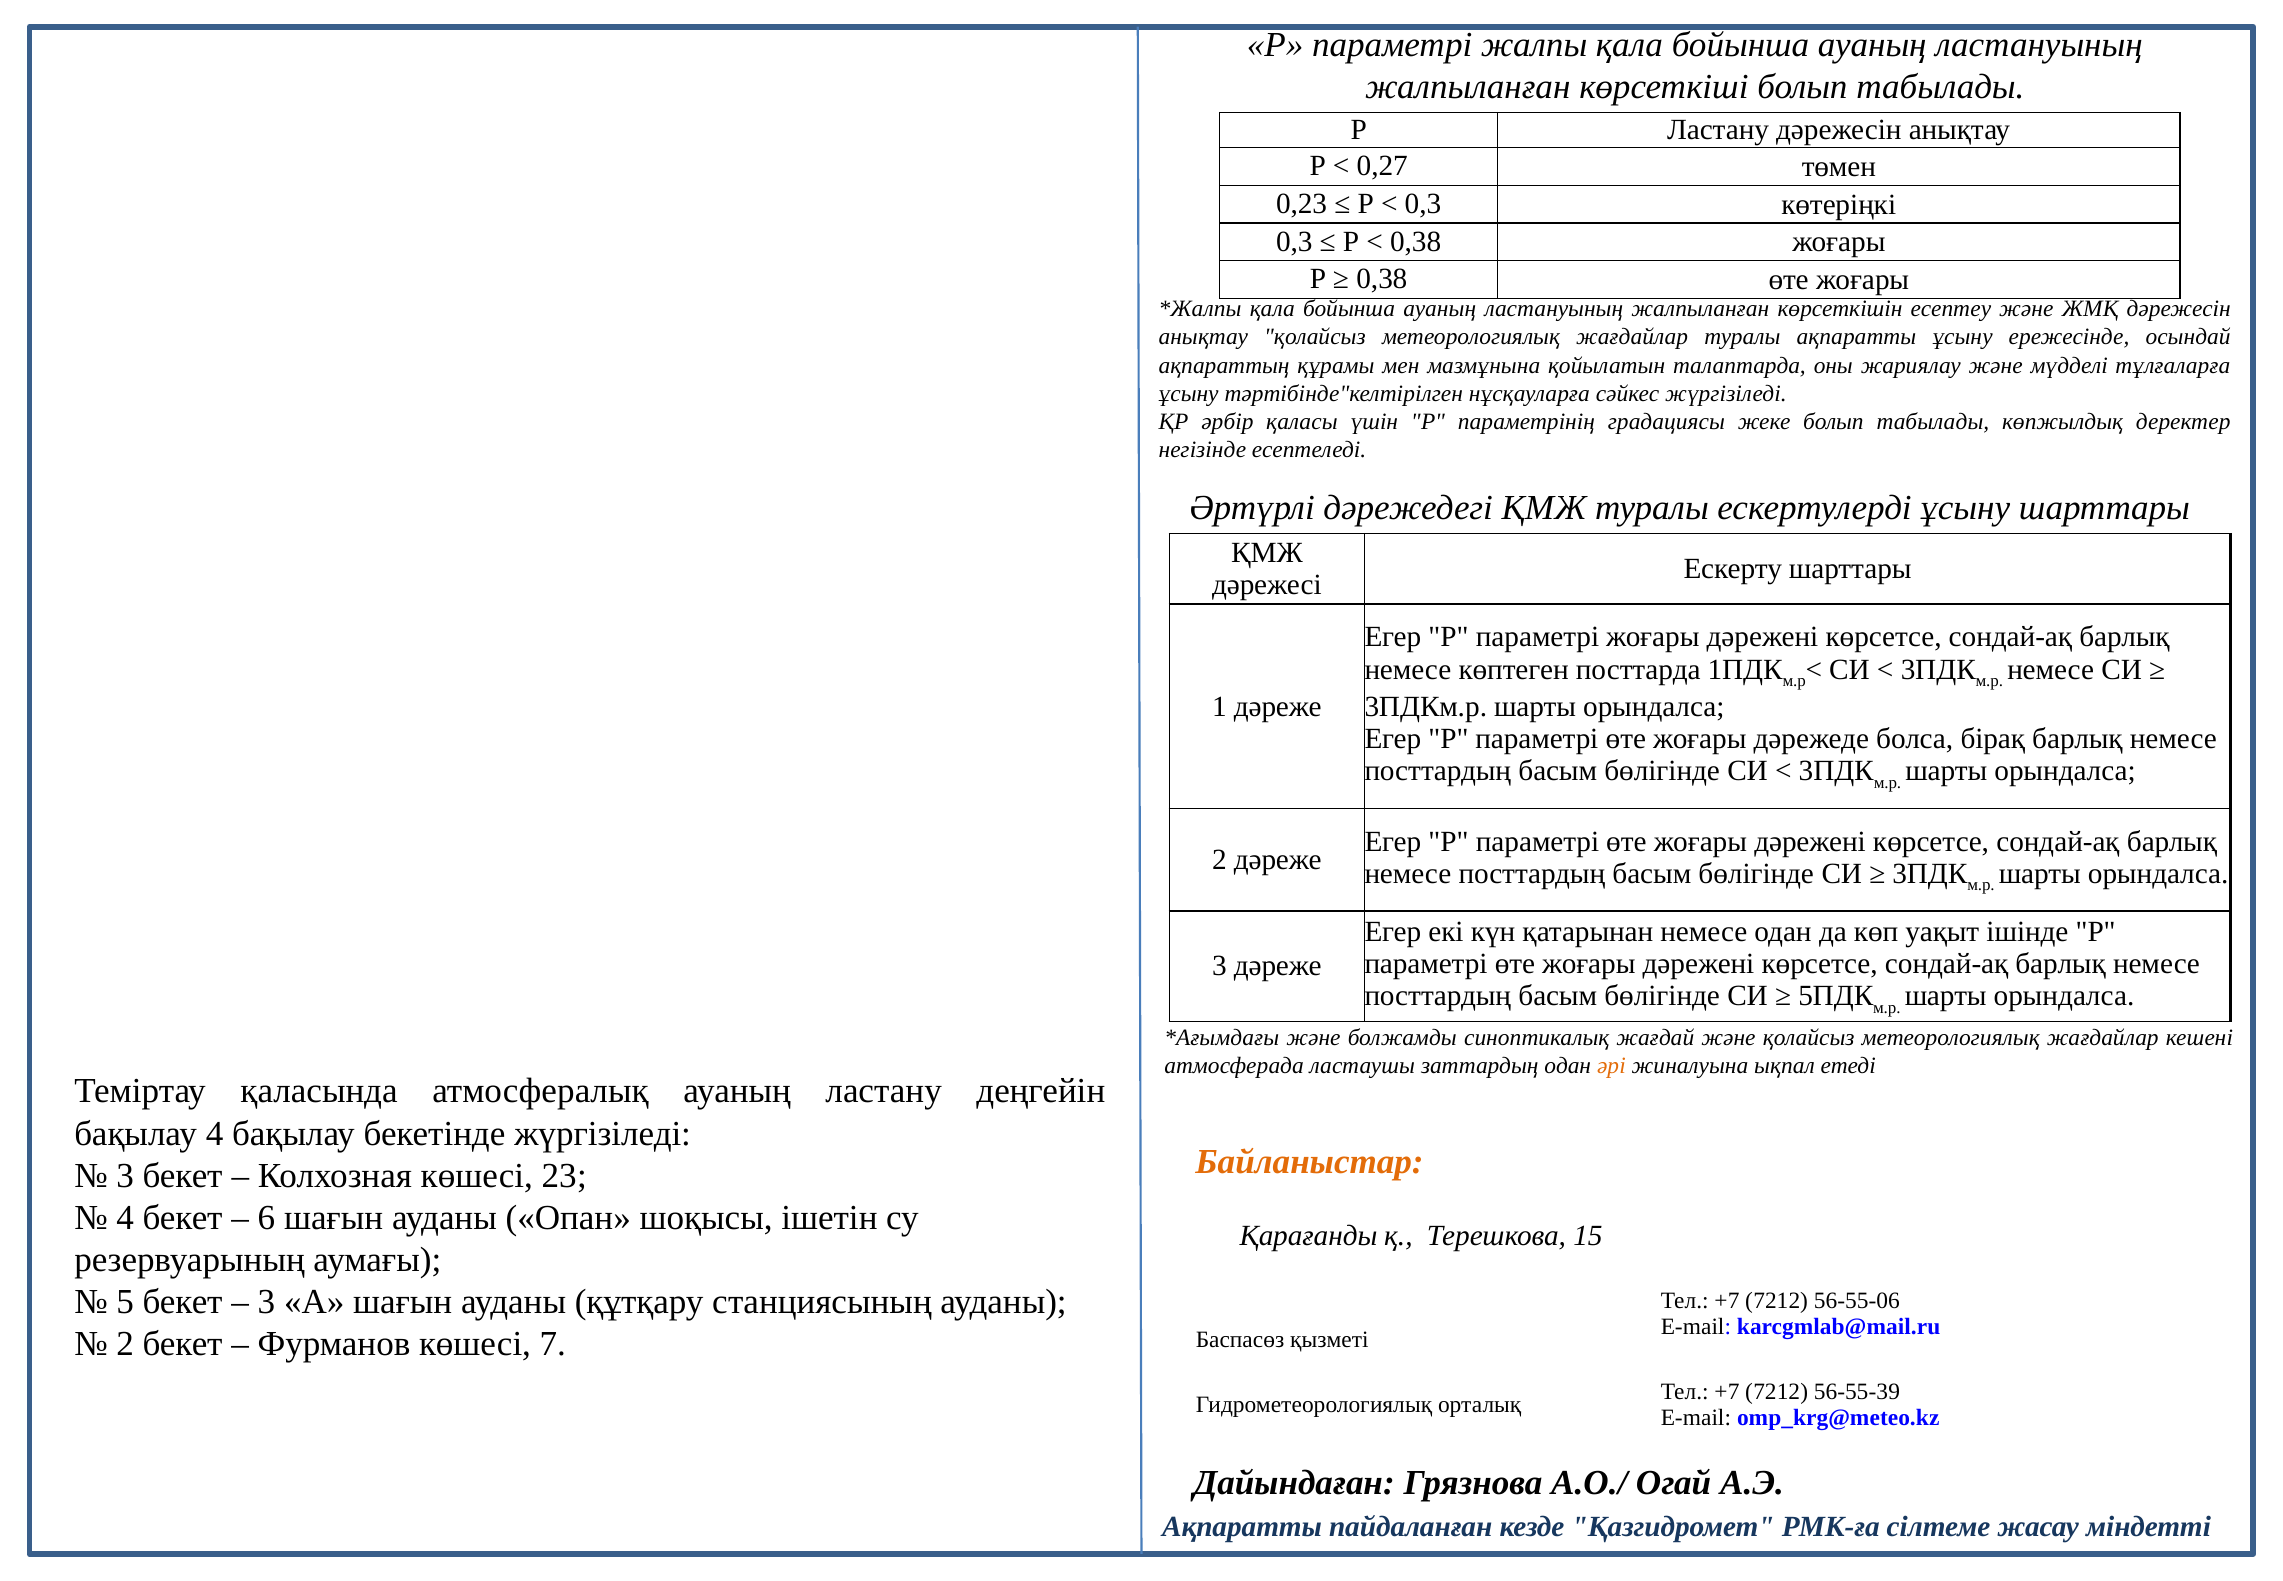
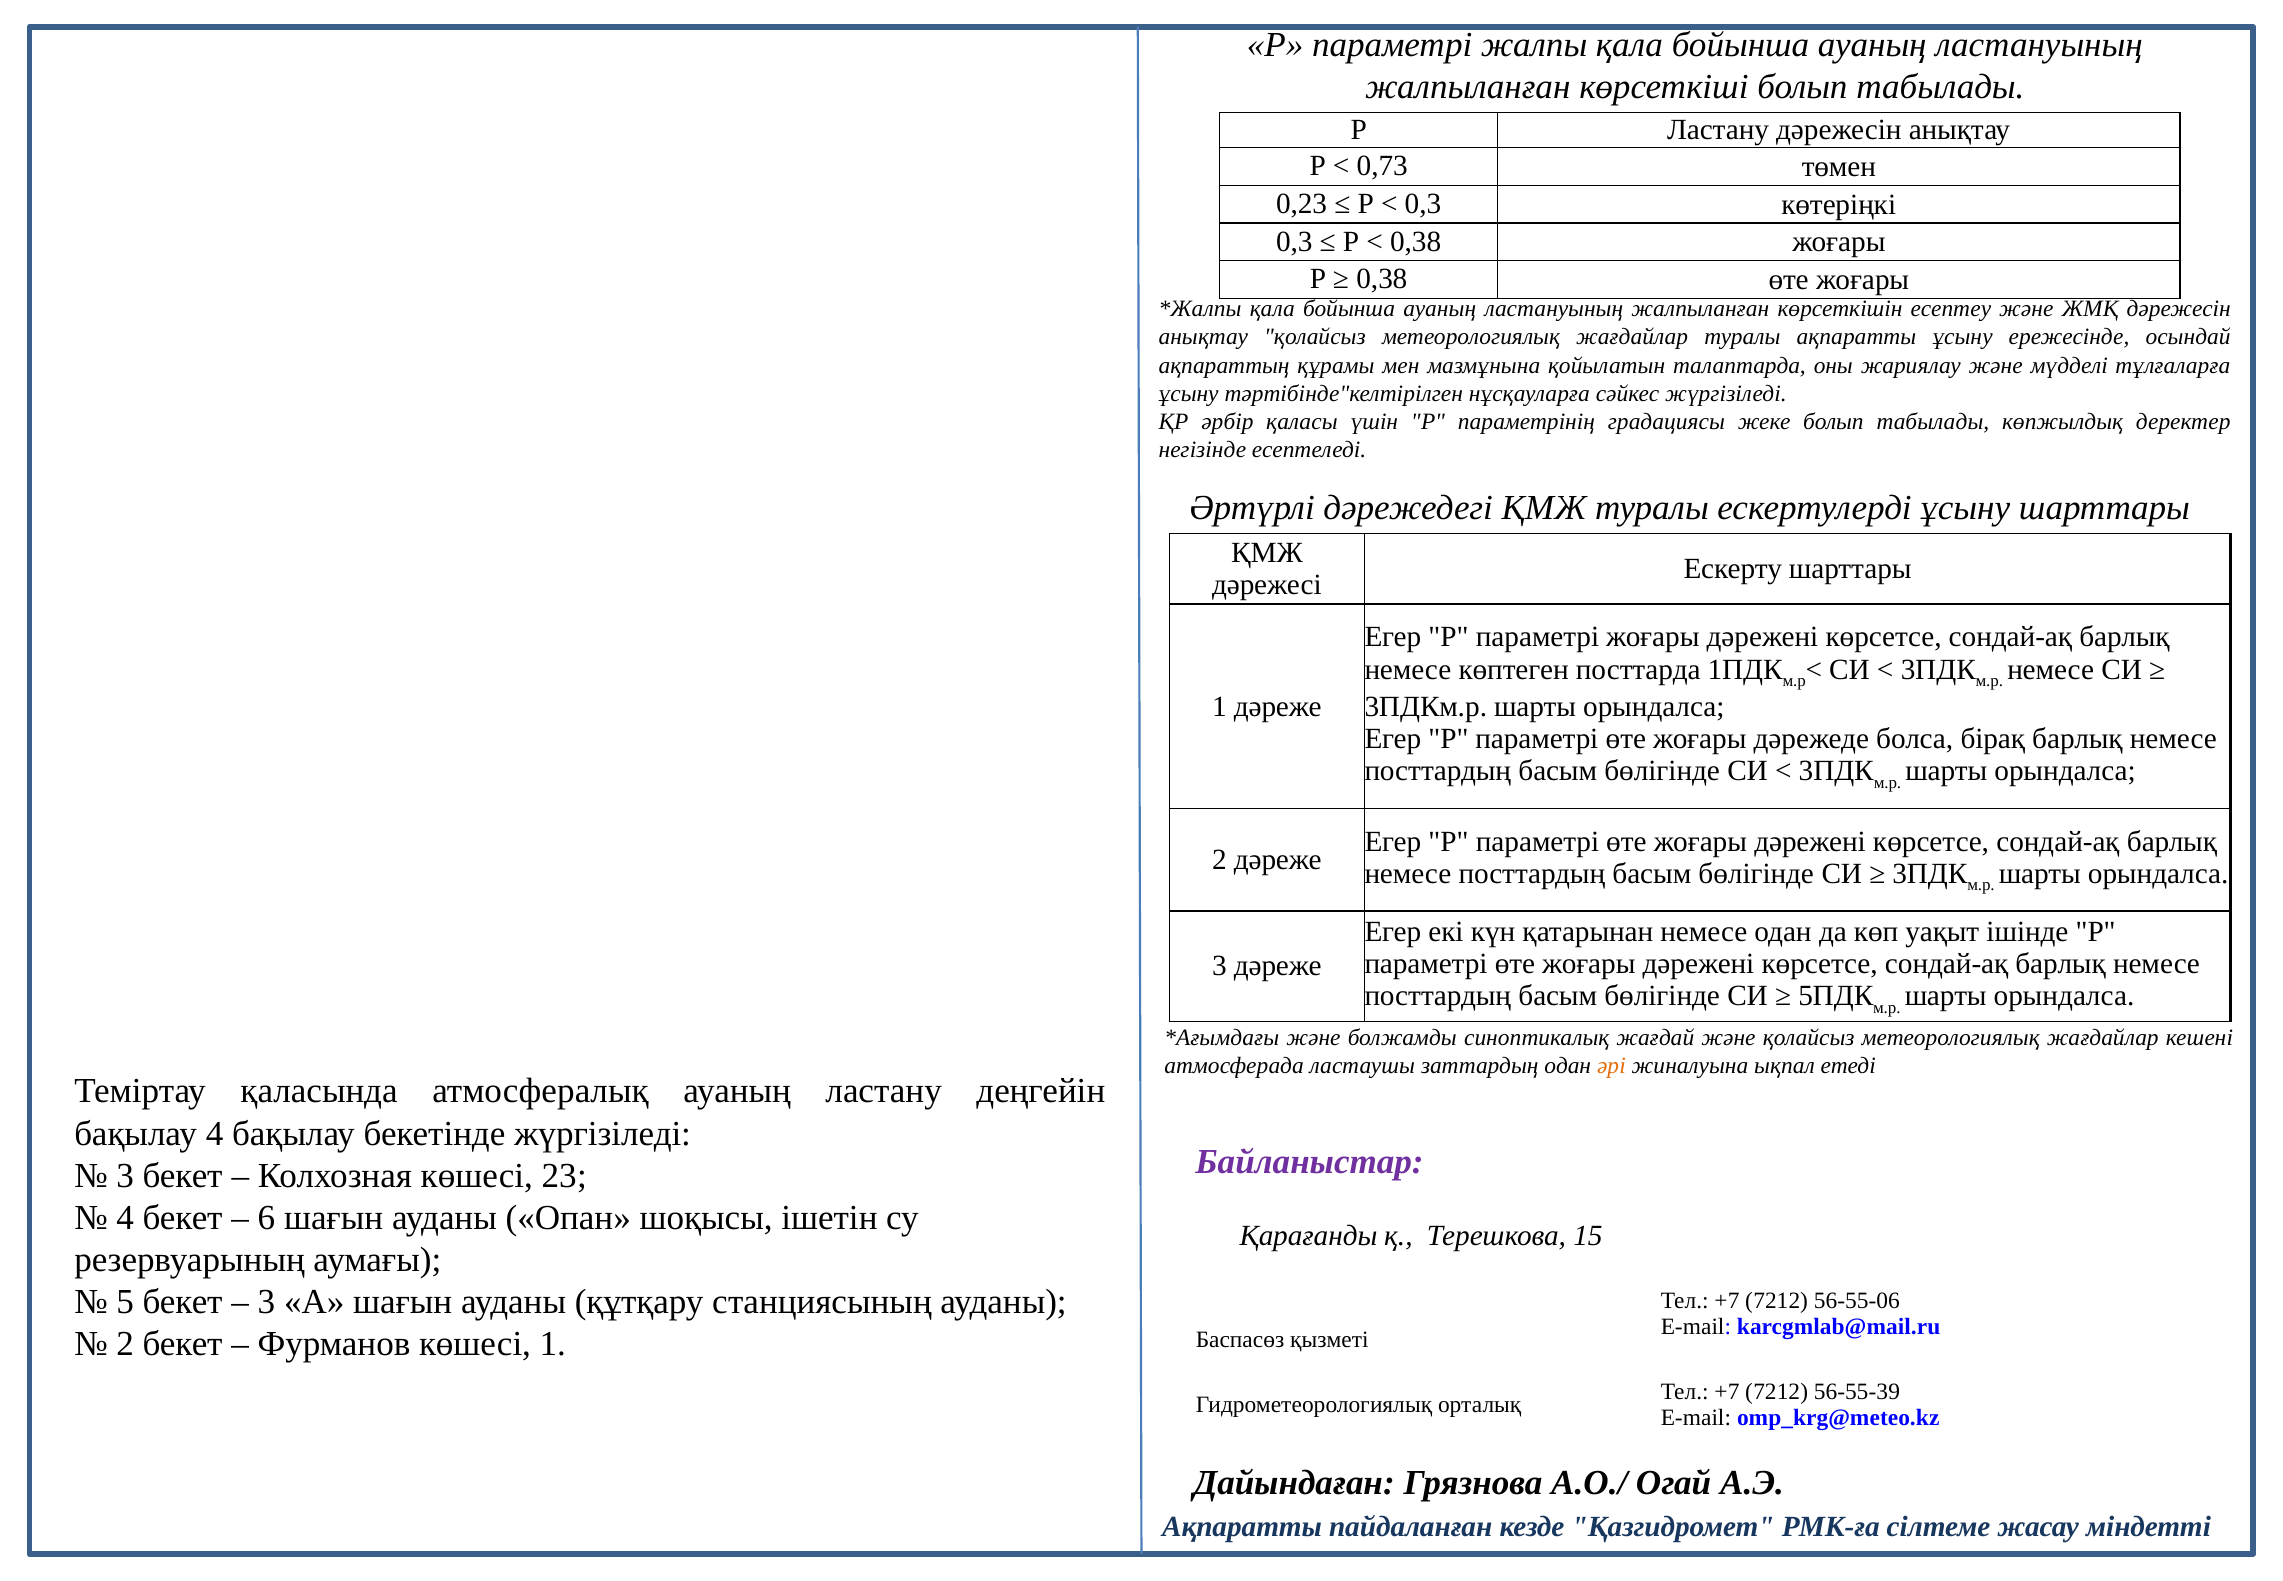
0,27: 0,27 -> 0,73
Байланыстар colour: orange -> purple
көшесі 7: 7 -> 1
